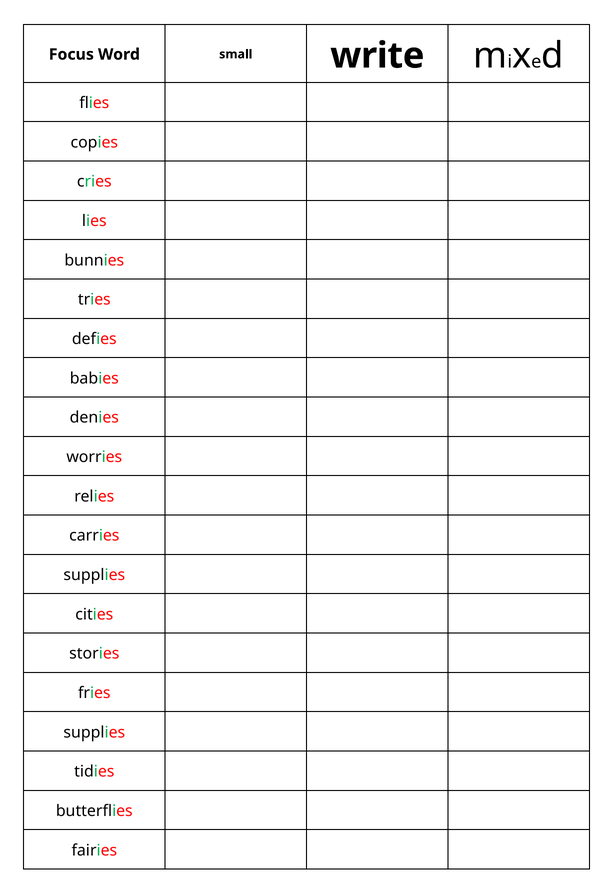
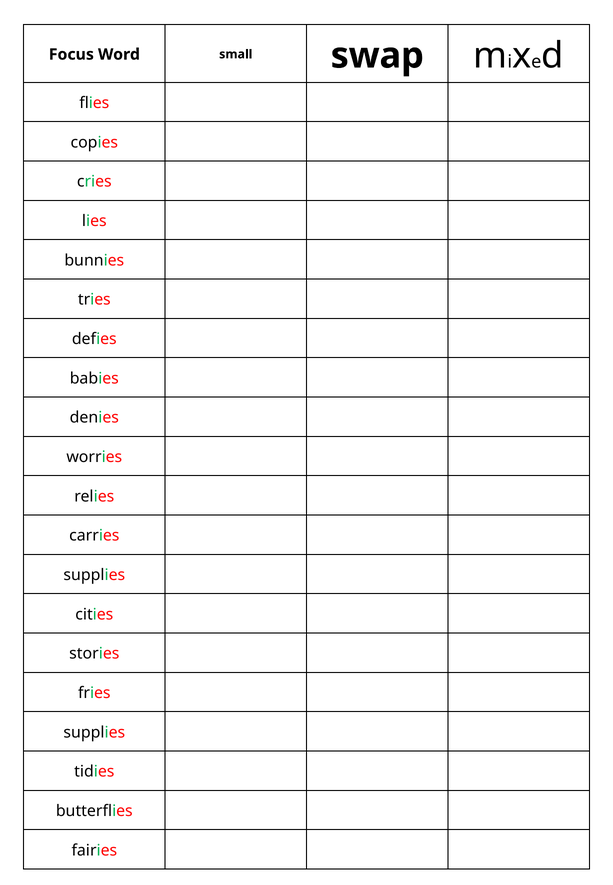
write: write -> swap
